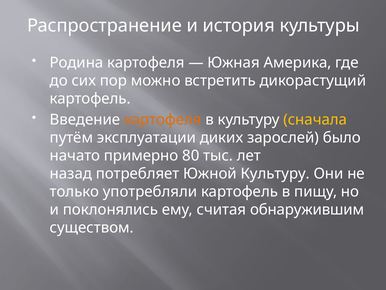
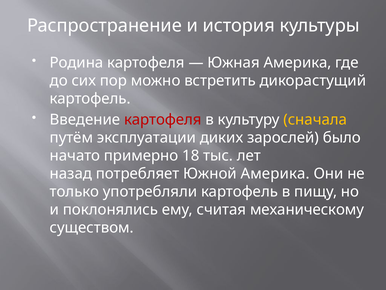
картофеля at (163, 119) colour: orange -> red
80: 80 -> 18
Южной Культуру: Культуру -> Америка
обнаружившим: обнаружившим -> механическому
